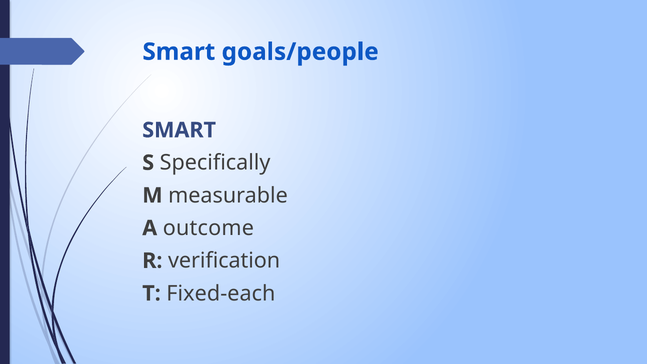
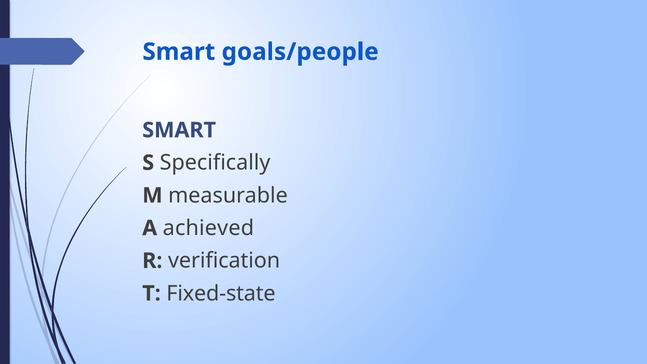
outcome: outcome -> achieved
Fixed-each: Fixed-each -> Fixed-state
